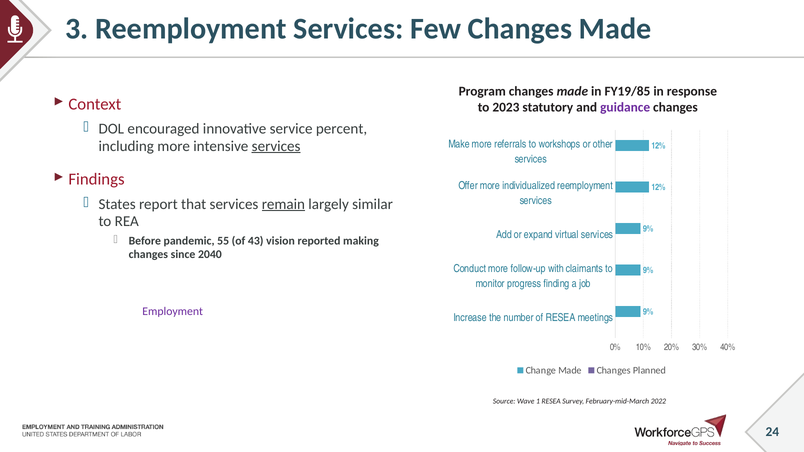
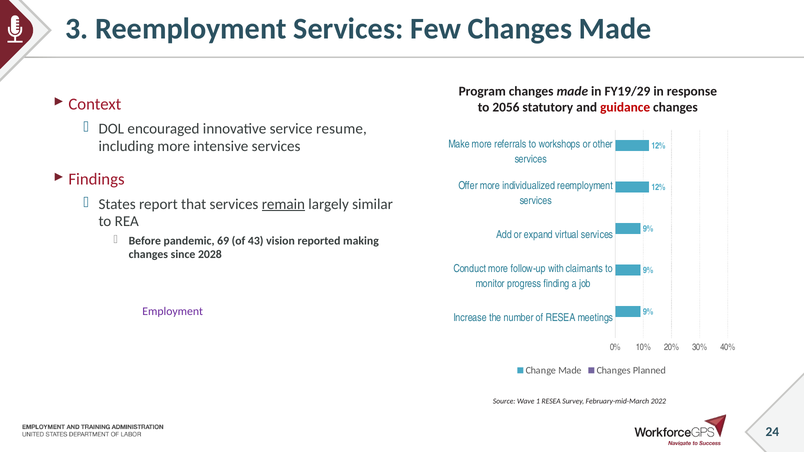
FY19/85: FY19/85 -> FY19/29
2023: 2023 -> 2056
guidance colour: purple -> red
percent: percent -> resume
services at (276, 146) underline: present -> none
55: 55 -> 69
2040: 2040 -> 2028
